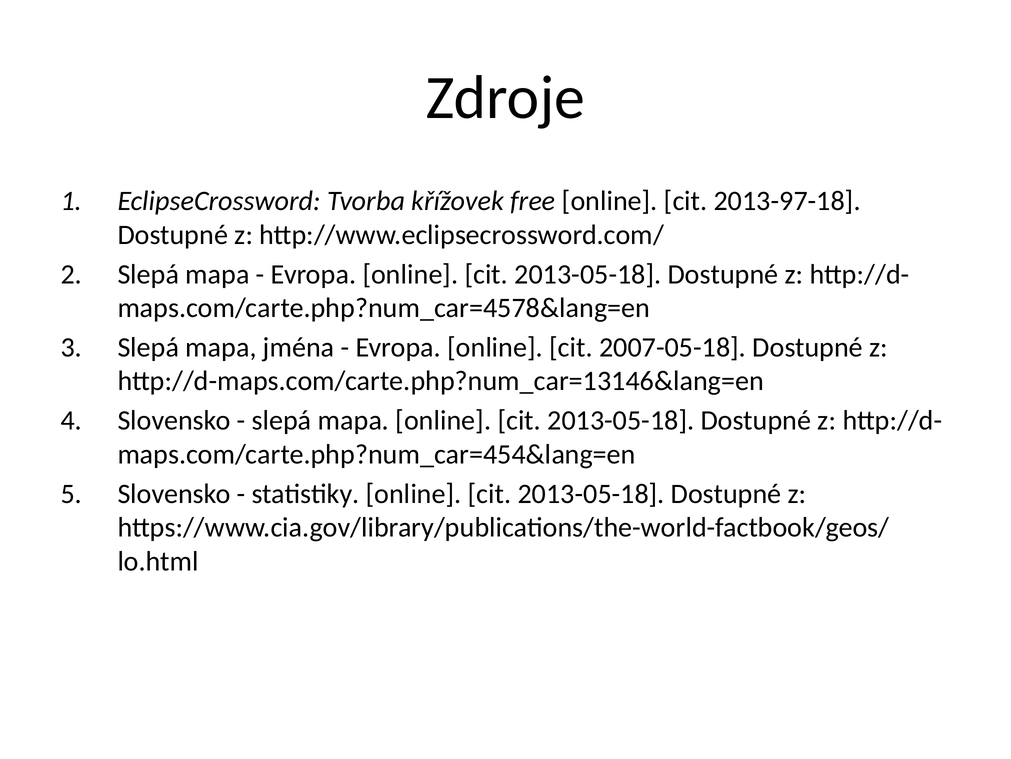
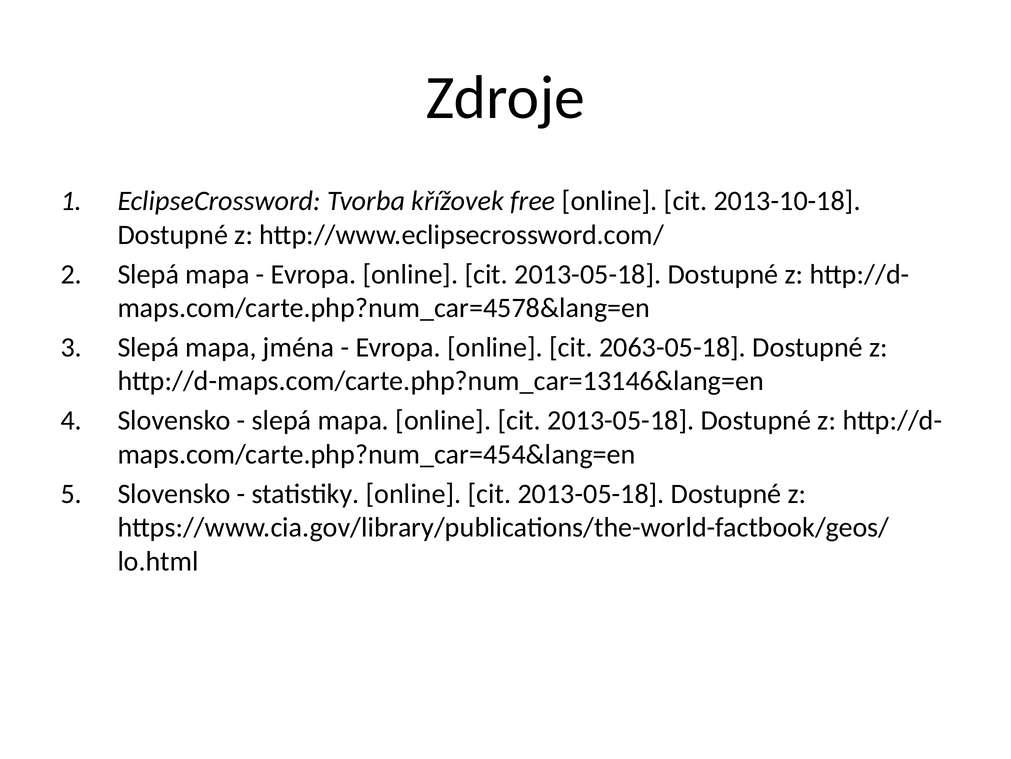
2013-97-18: 2013-97-18 -> 2013-10-18
2007-05-18: 2007-05-18 -> 2063-05-18
